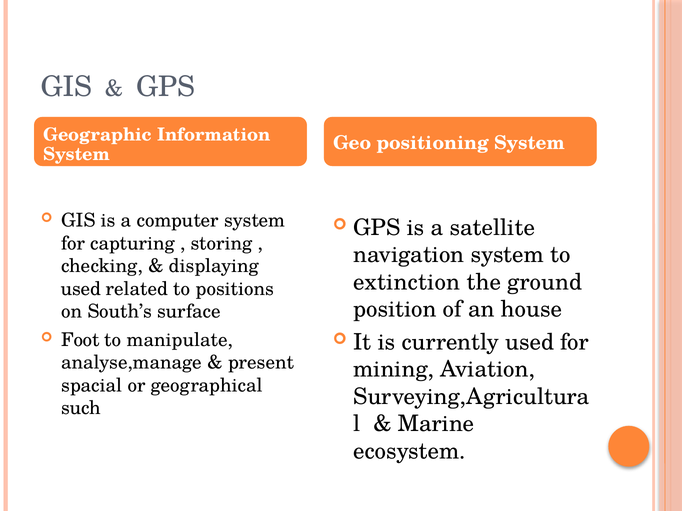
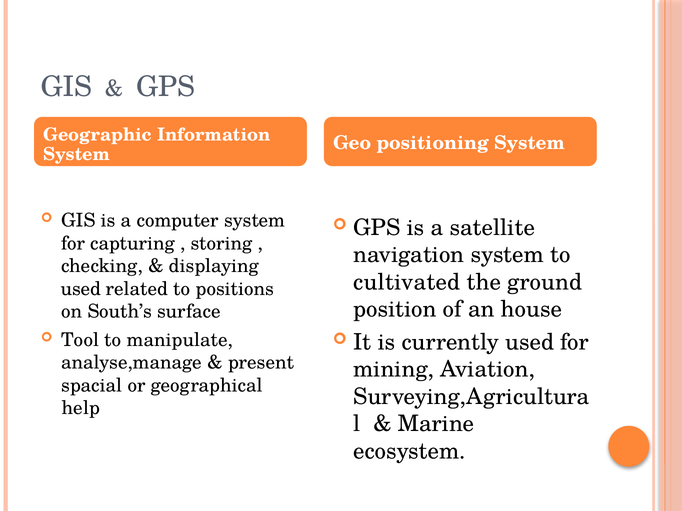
extinction: extinction -> cultivated
Foot: Foot -> Tool
such: such -> help
